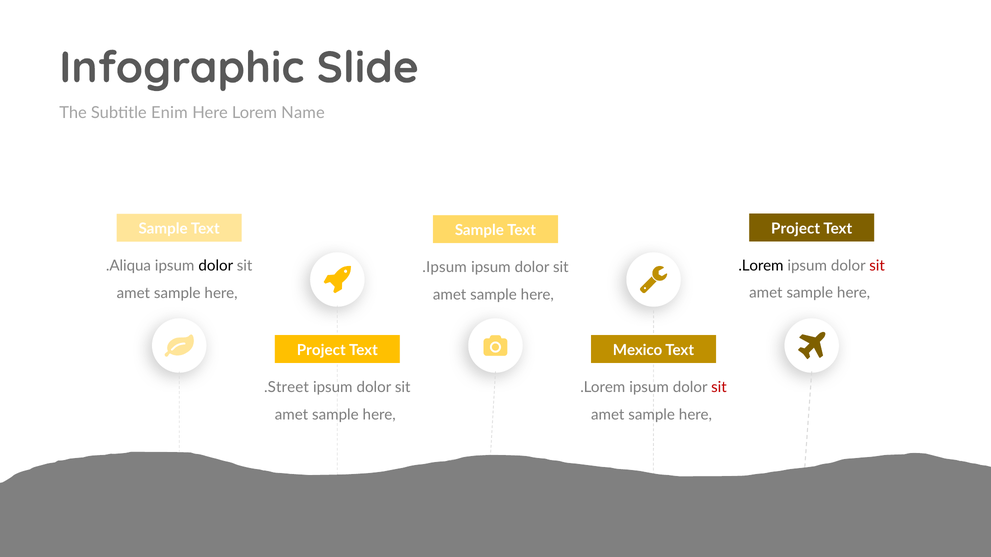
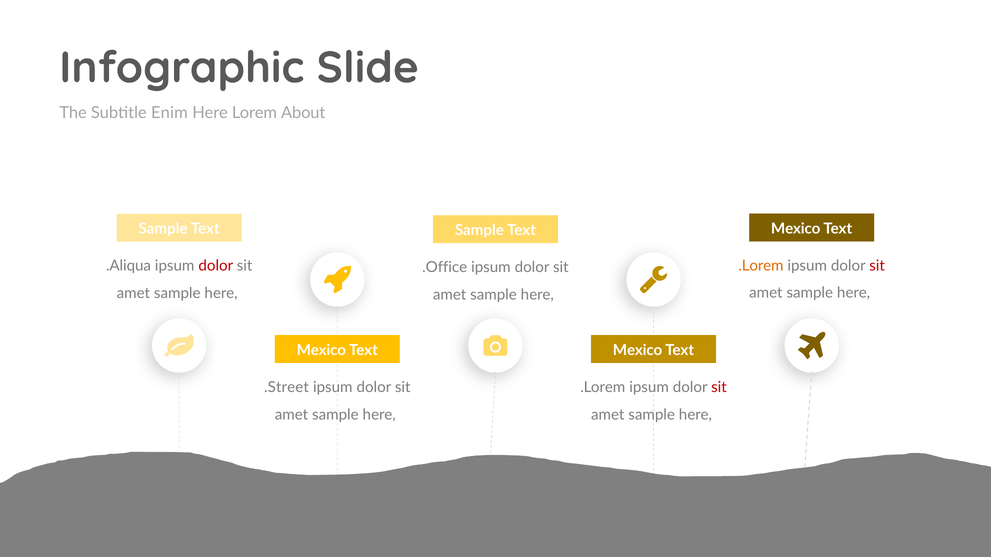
Name: Name -> About
Project at (796, 229): Project -> Mexico
.Lorem at (761, 266) colour: black -> orange
dolor at (216, 266) colour: black -> red
.Ipsum: .Ipsum -> .Office
Project at (321, 350): Project -> Mexico
